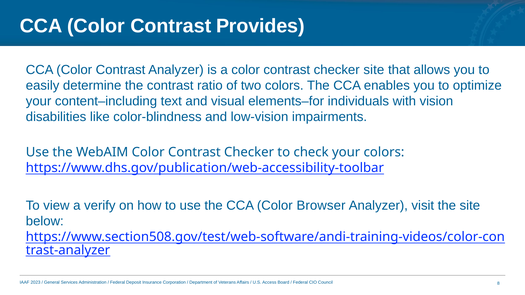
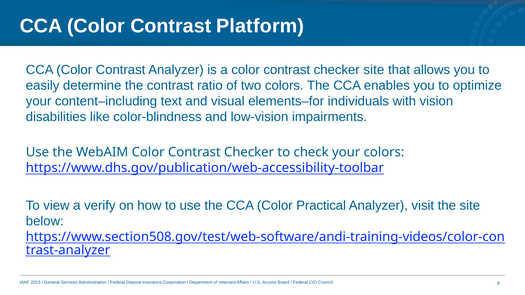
Provides: Provides -> Platform
Browser: Browser -> Practical
